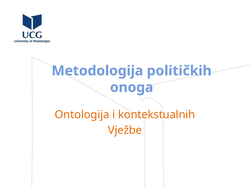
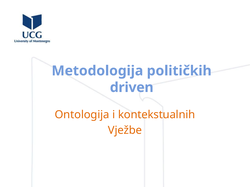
onoga: onoga -> driven
